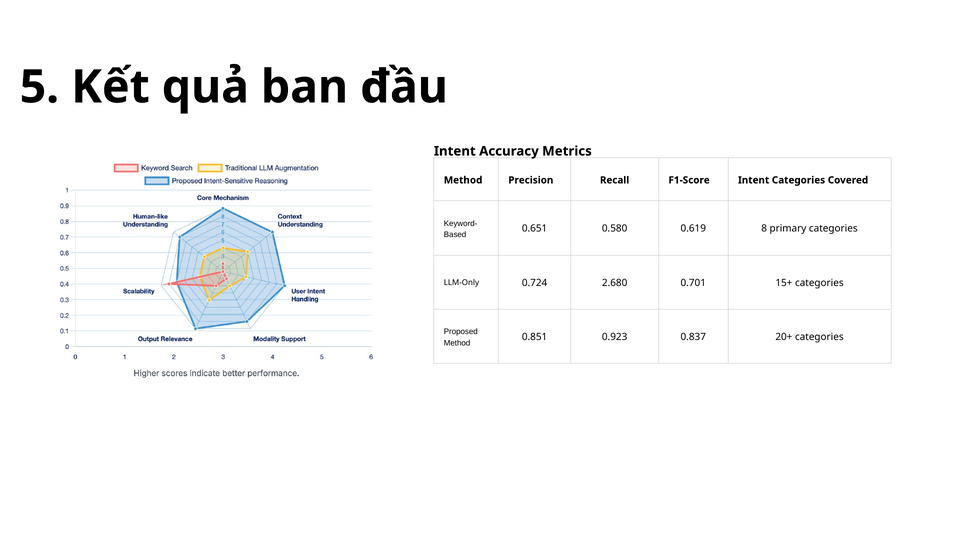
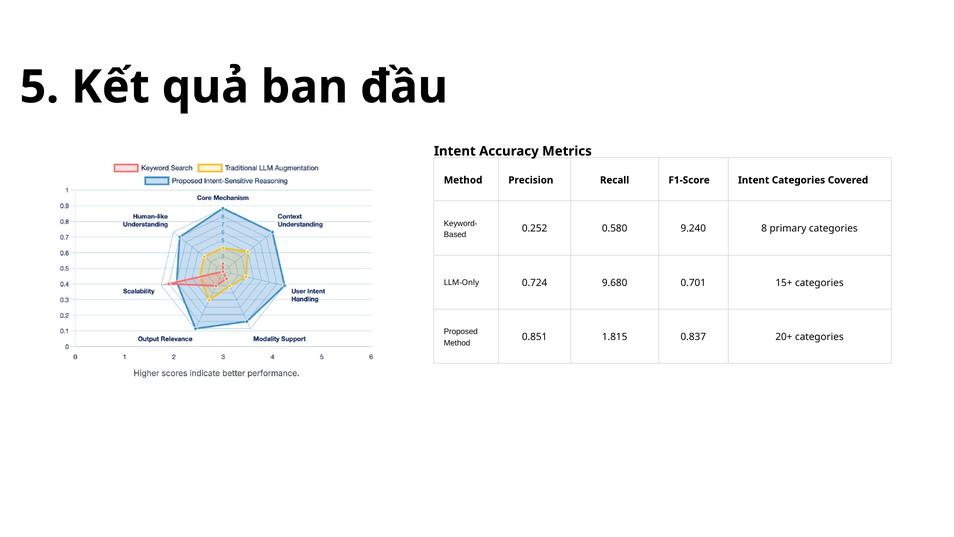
0.651: 0.651 -> 0.252
0.619: 0.619 -> 9.240
2.680: 2.680 -> 9.680
0.923: 0.923 -> 1.815
